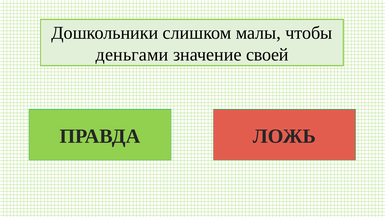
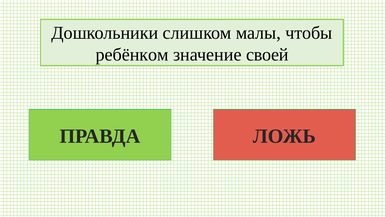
деньгами: деньгами -> ребёнком
